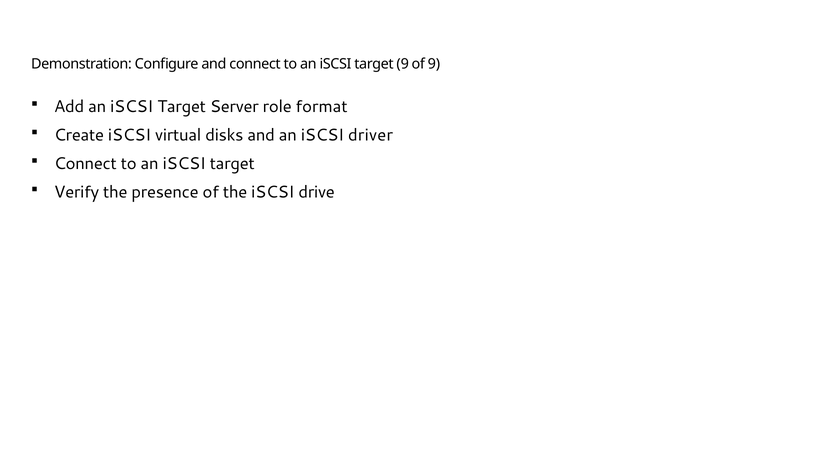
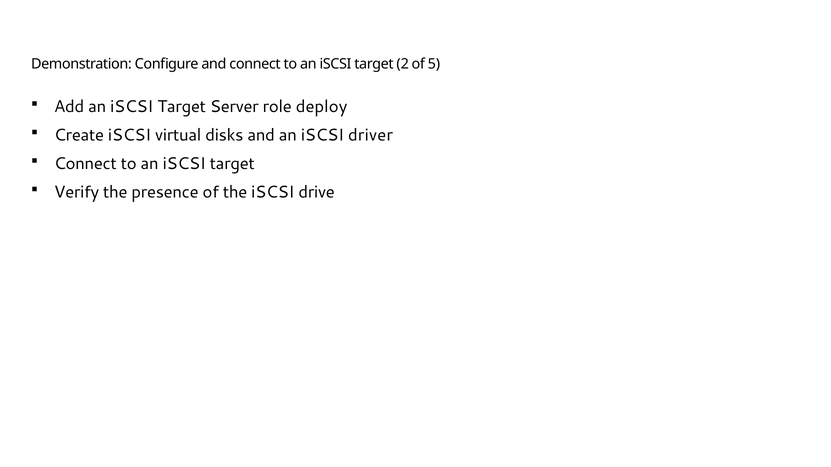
target 9: 9 -> 2
of 9: 9 -> 5
format: format -> deploy
